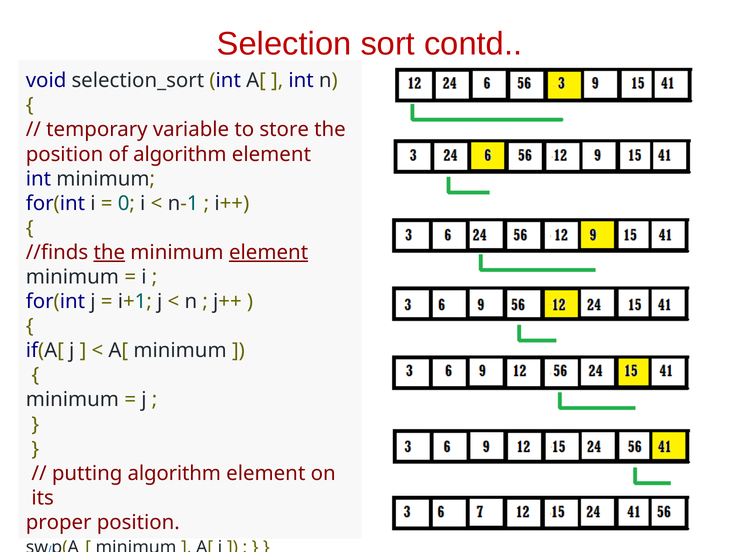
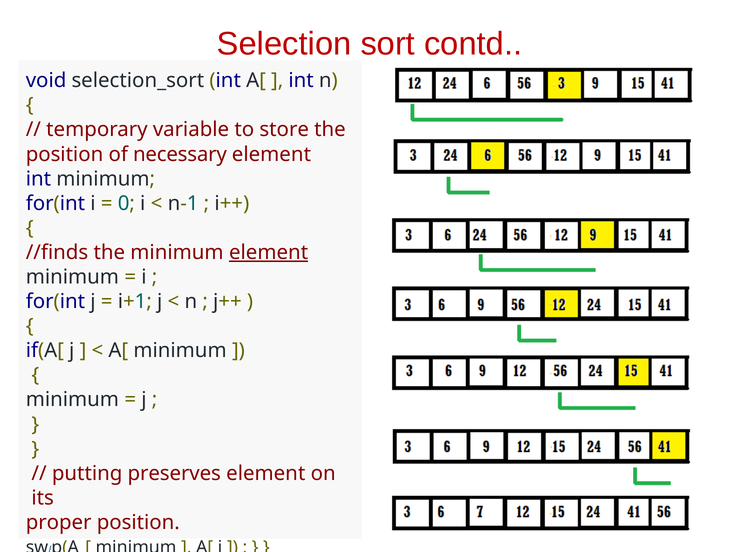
of algorithm: algorithm -> necessary
the at (109, 252) underline: present -> none
putting algorithm: algorithm -> preserves
